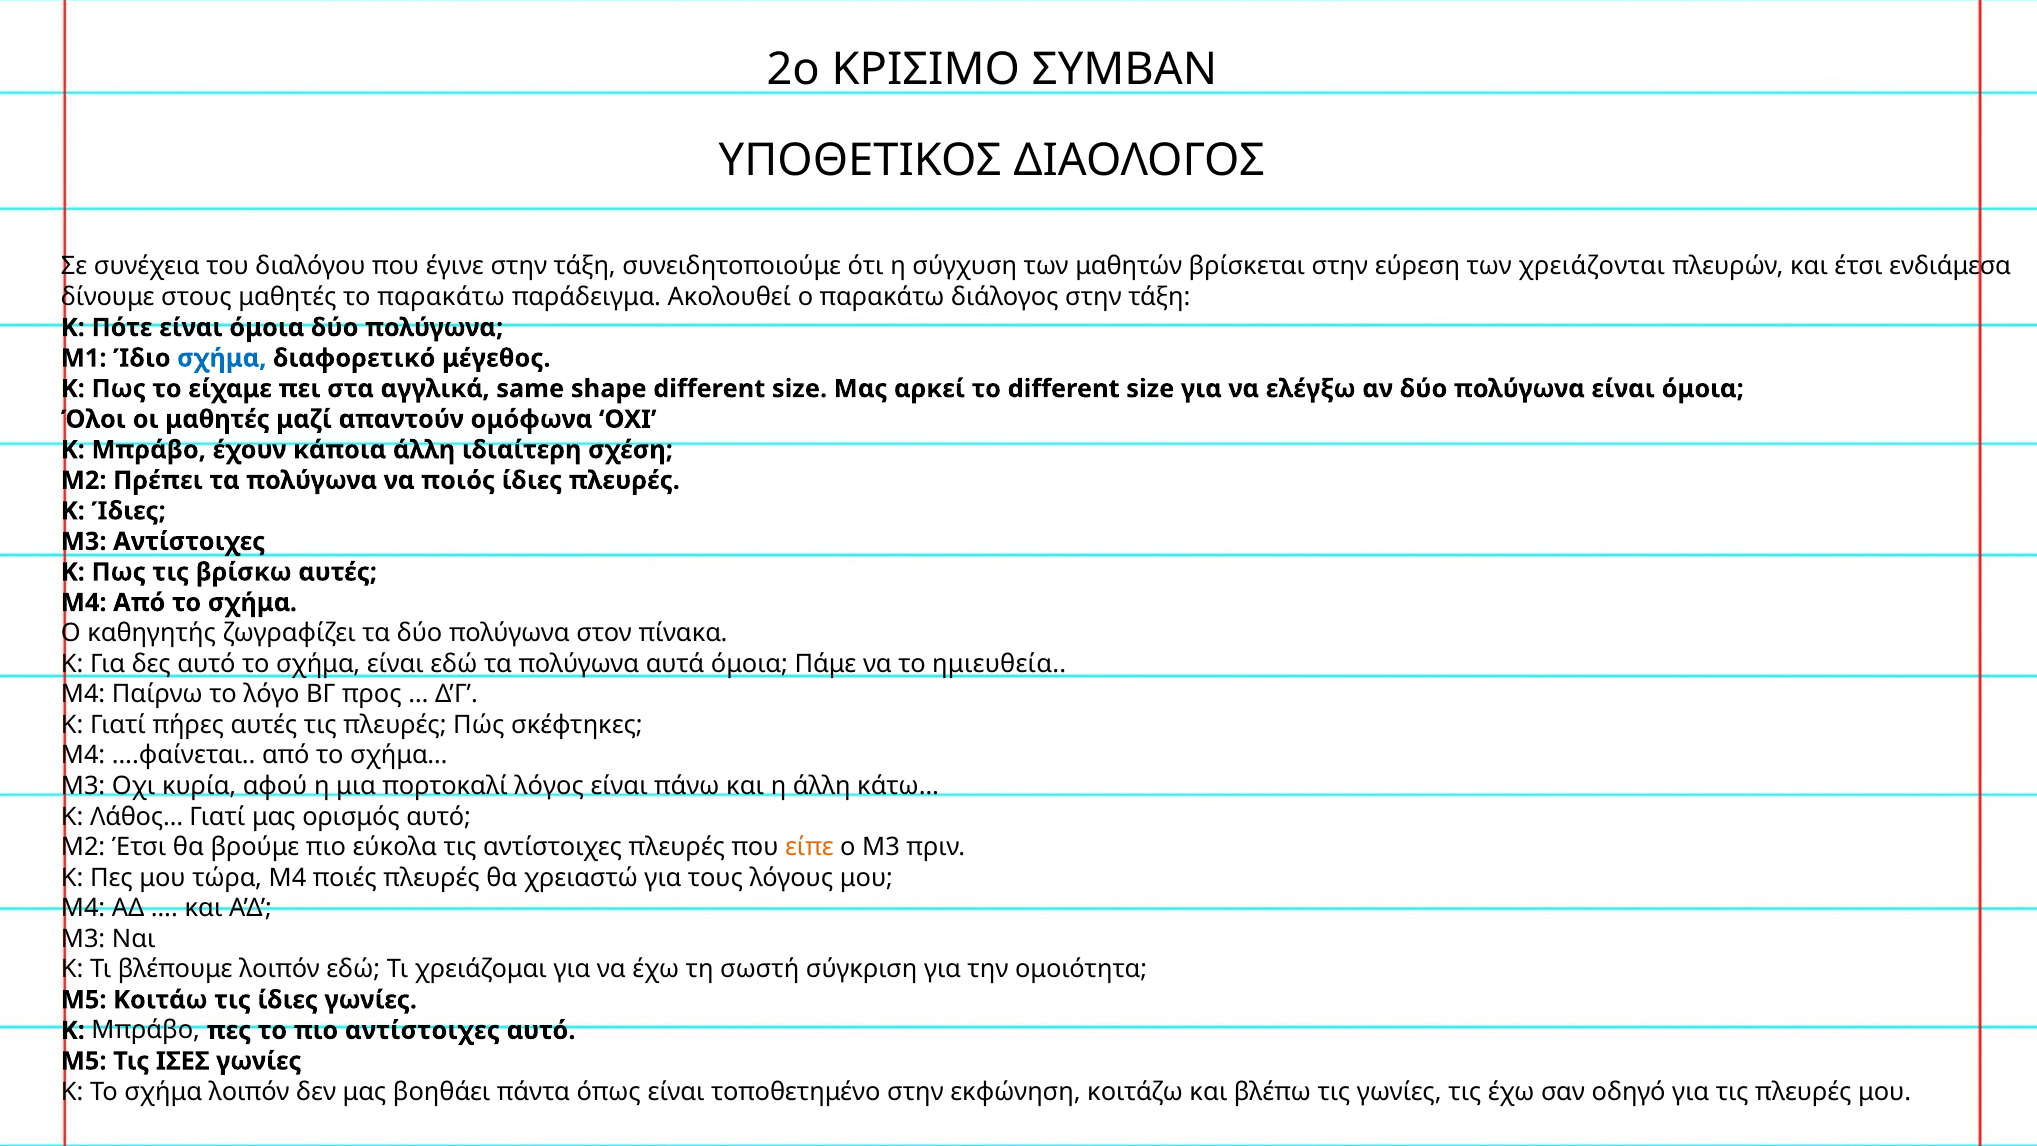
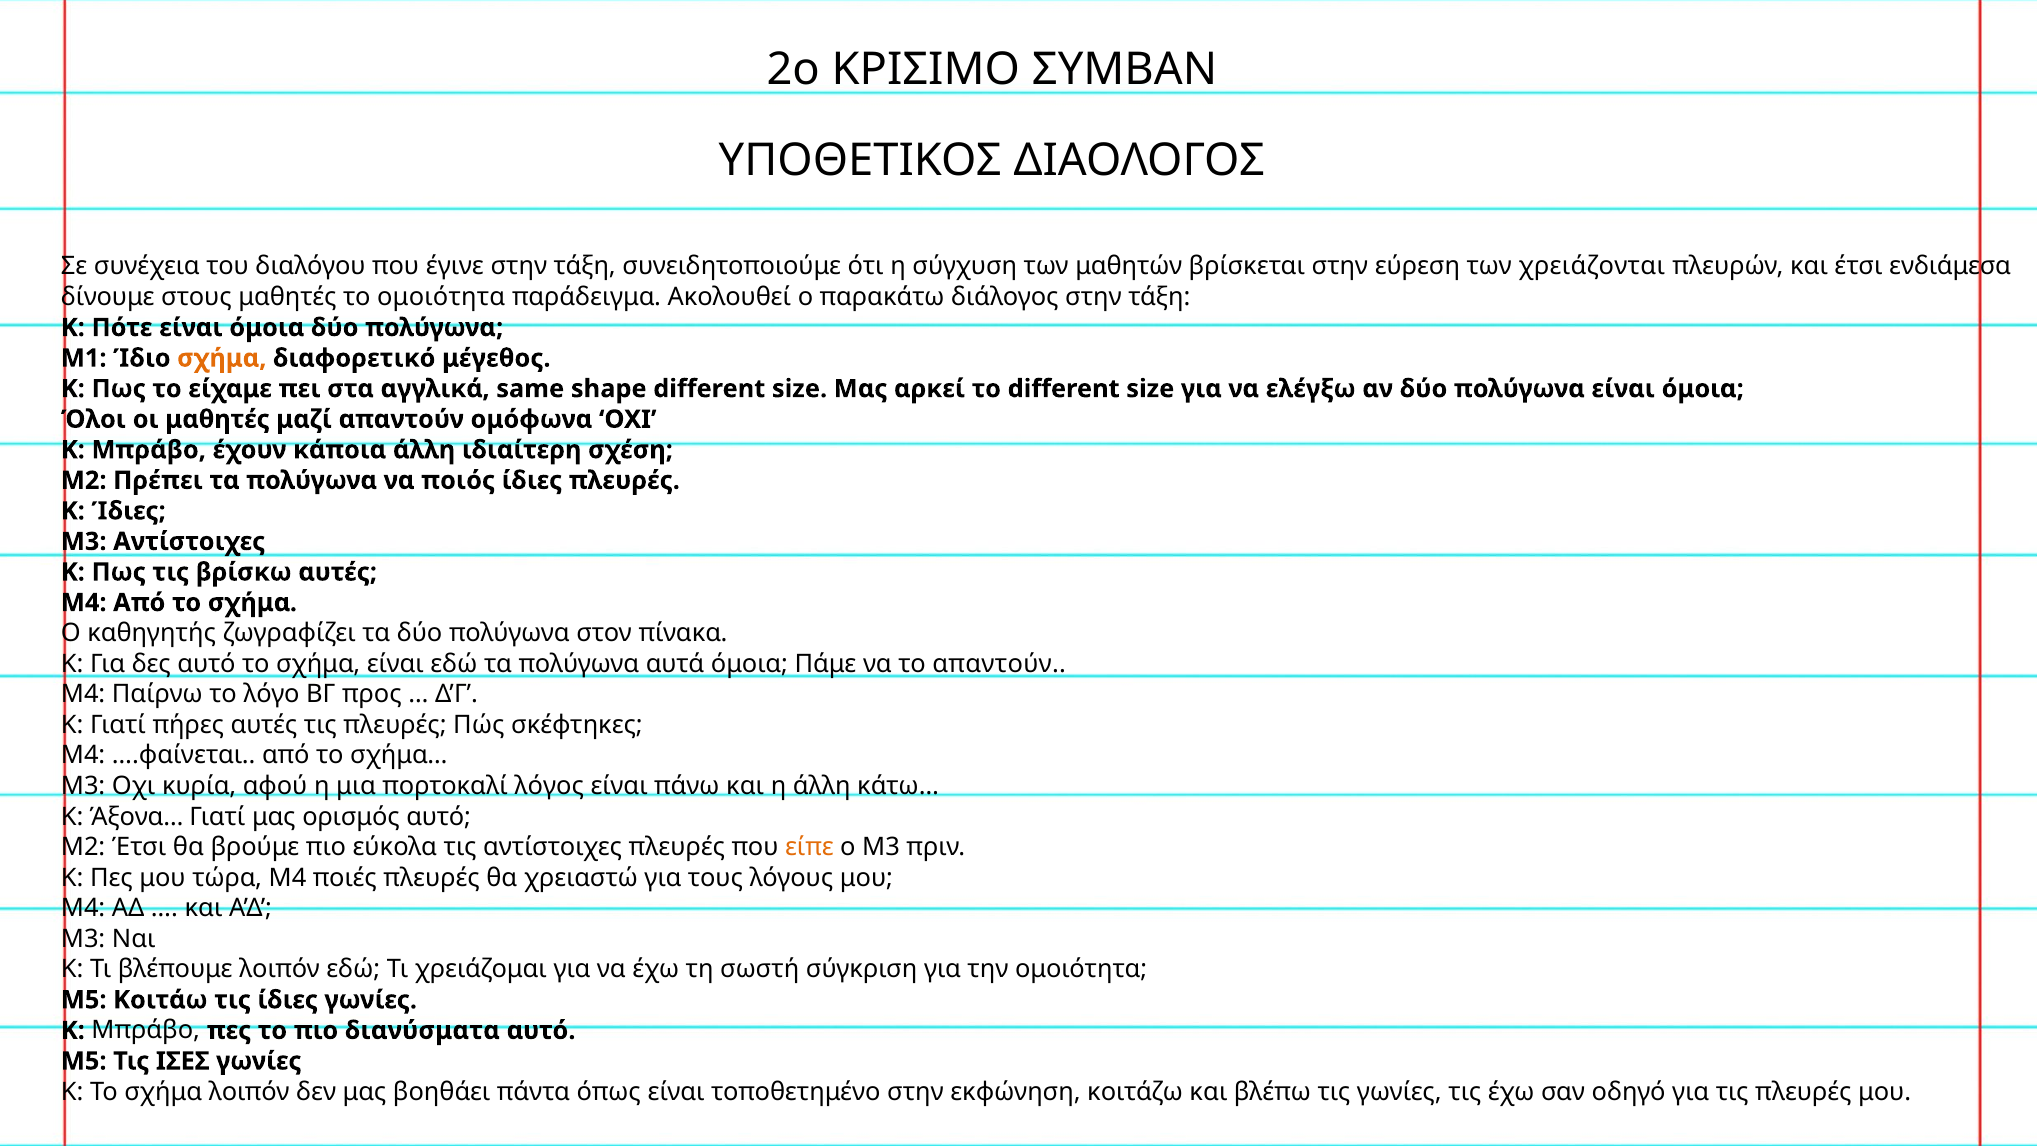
το παρακάτω: παρακάτω -> ομοιότητα
σχήμα at (222, 358) colour: blue -> orange
το ημιευθεία: ημιευθεία -> απαντούν
Λάθος…: Λάθος… -> Άξονα…
πιο αντίστοιχες: αντίστοιχες -> διανύσματα
